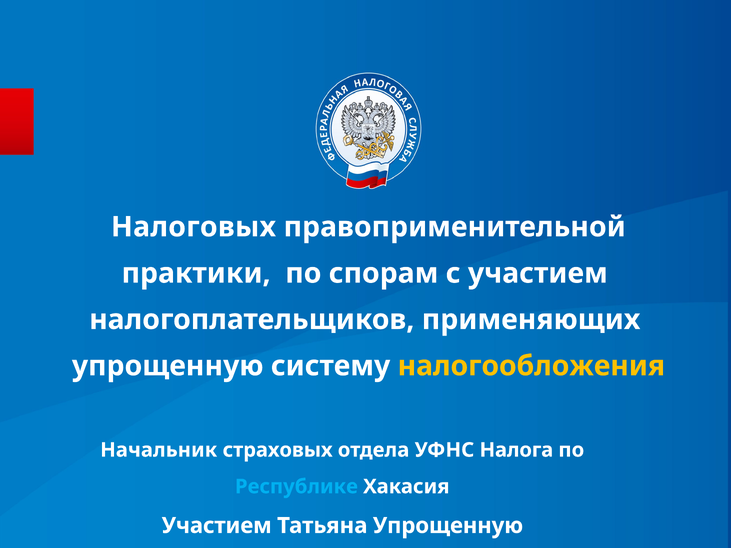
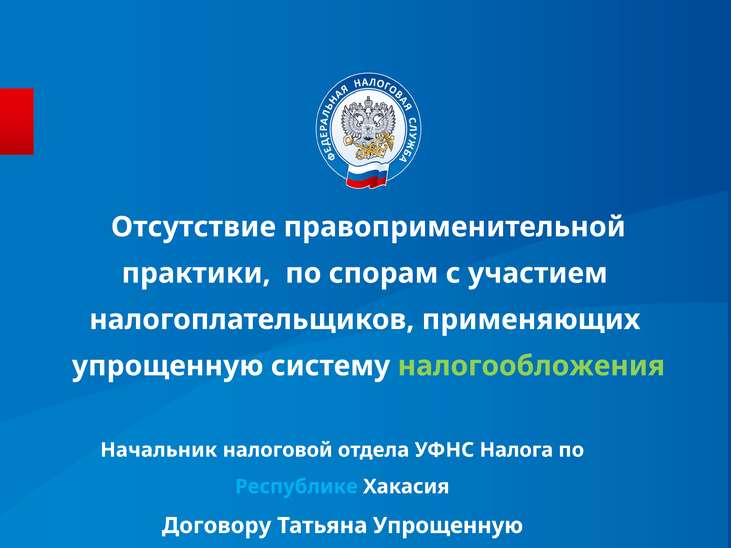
Налоговых: Налоговых -> Отсутствие
налогообложения colour: yellow -> light green
страховых: страховых -> налоговой
Участием at (217, 526): Участием -> Договору
